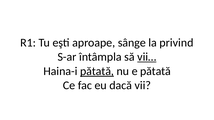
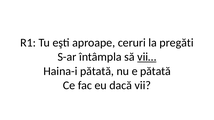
sânge: sânge -> ceruri
privind: privind -> pregăti
pătată at (97, 71) underline: present -> none
